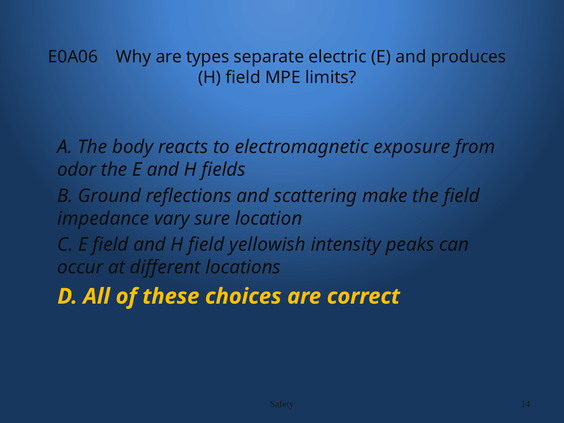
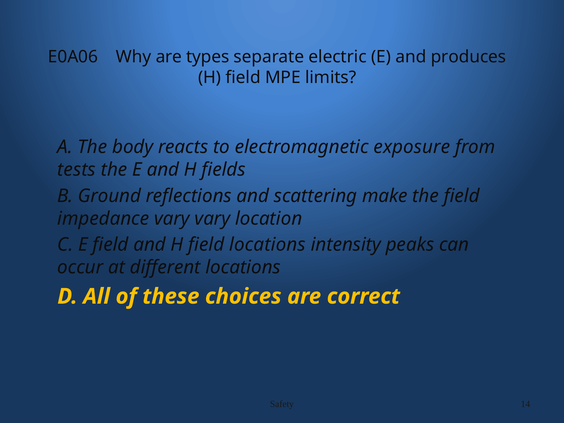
odor: odor -> tests
vary sure: sure -> vary
field yellowish: yellowish -> locations
